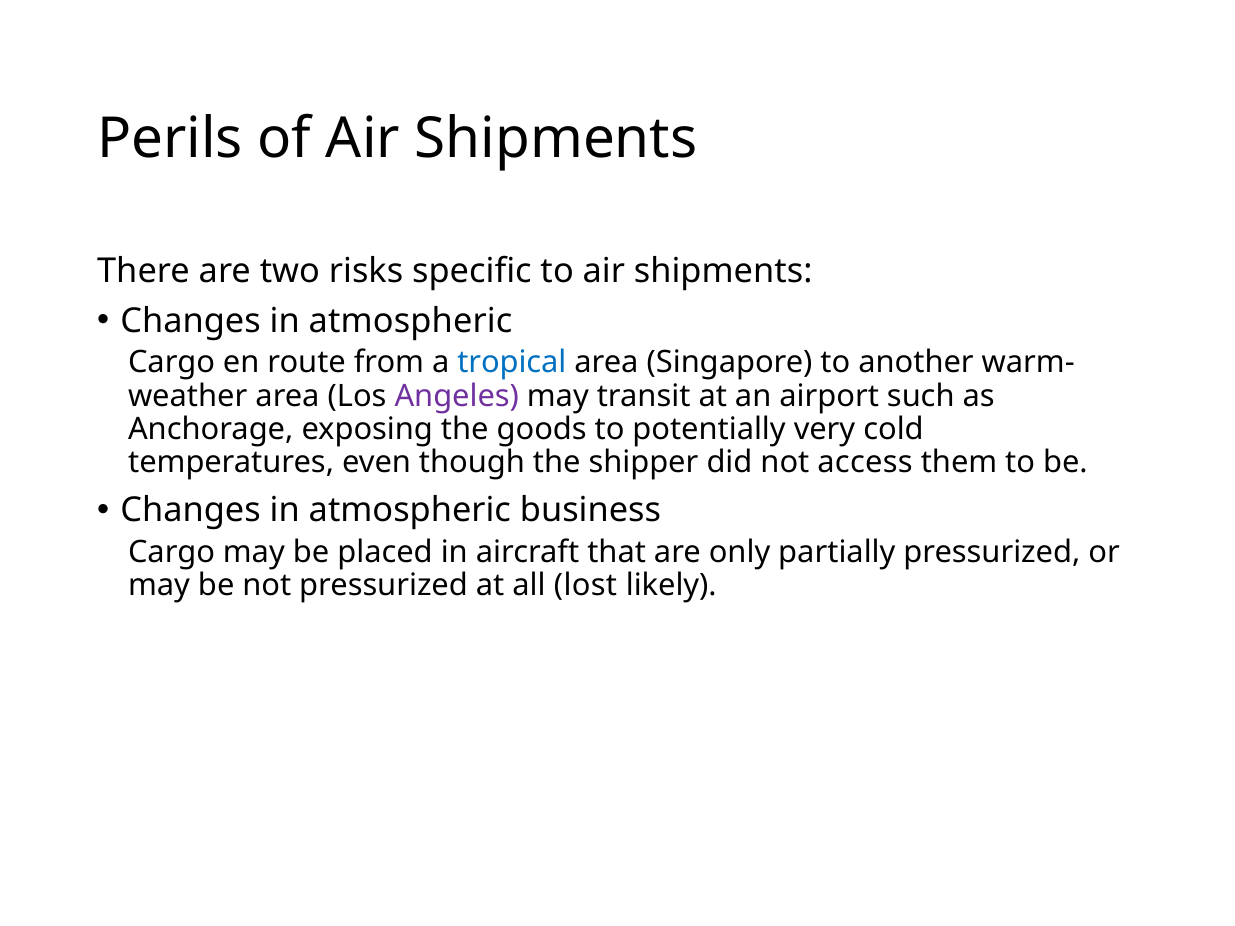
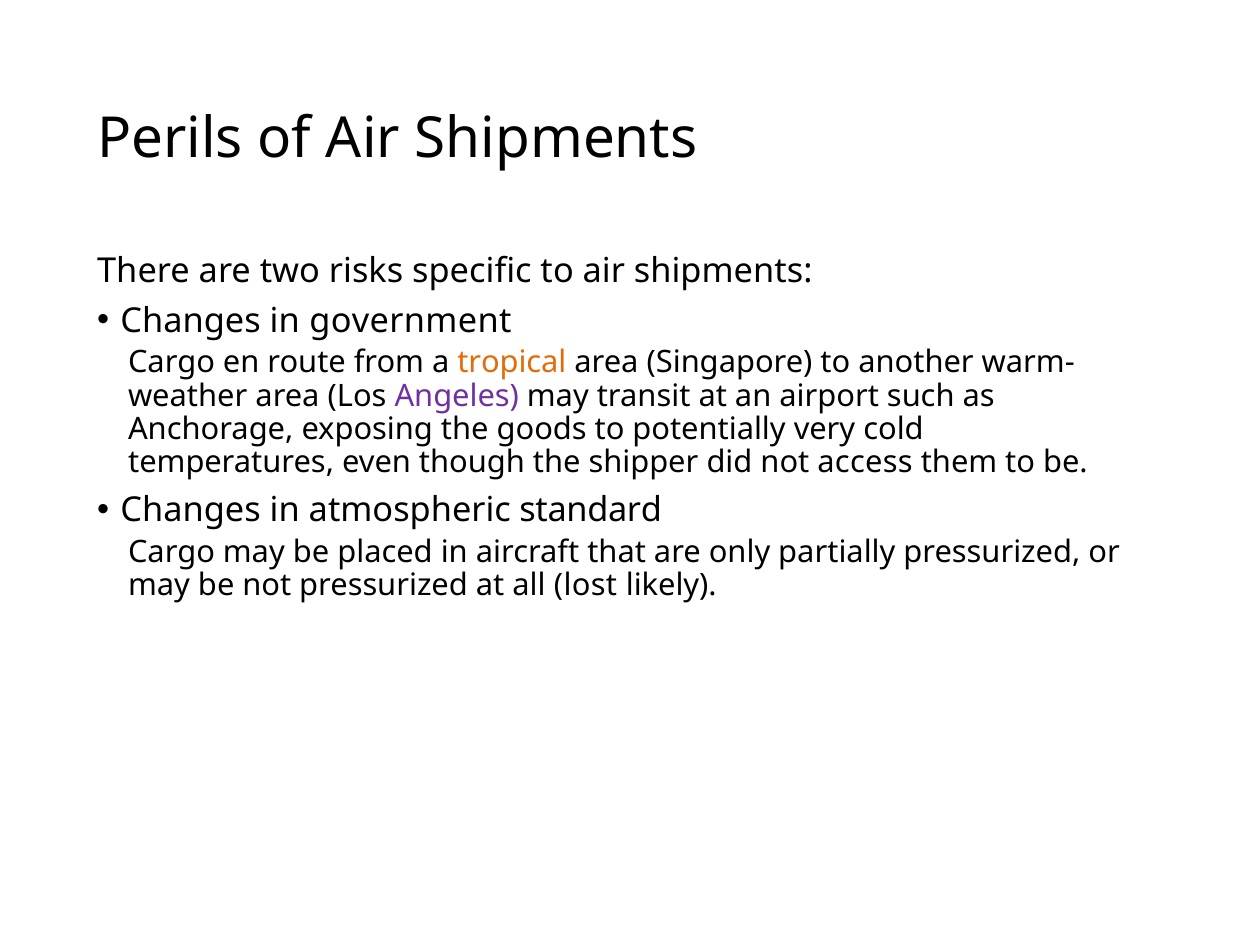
atmospheric at (411, 321): atmospheric -> government
tropical colour: blue -> orange
business: business -> standard
